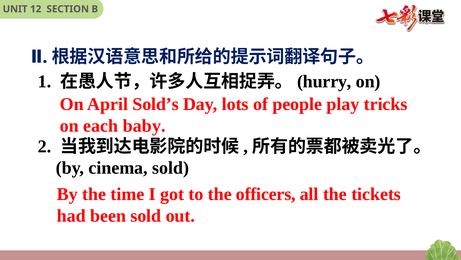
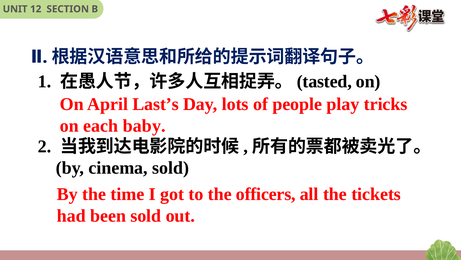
hurry: hurry -> tasted
Sold’s: Sold’s -> Last’s
